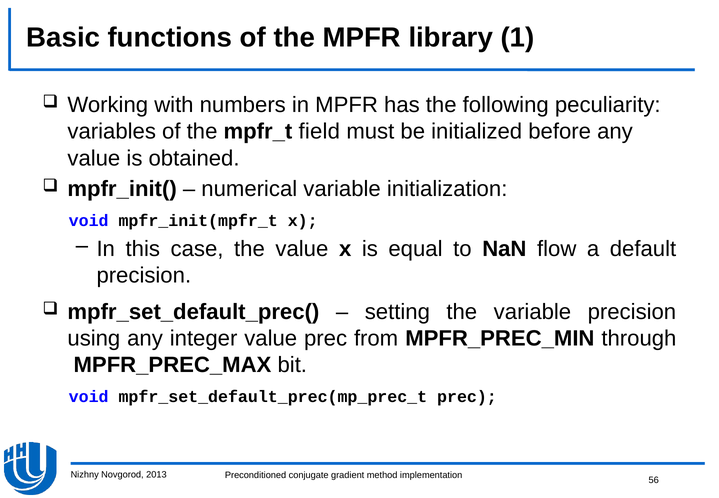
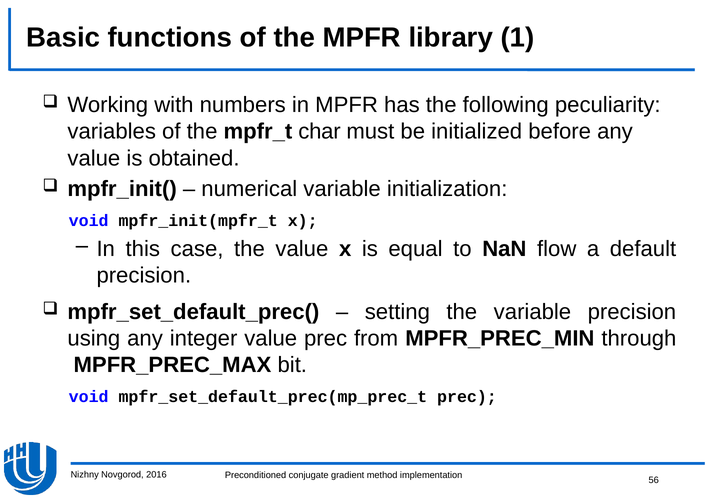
field: field -> char
2013: 2013 -> 2016
